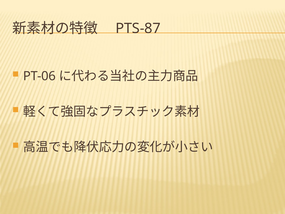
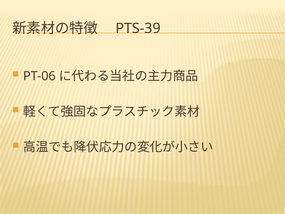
PTS-87: PTS-87 -> PTS-39
